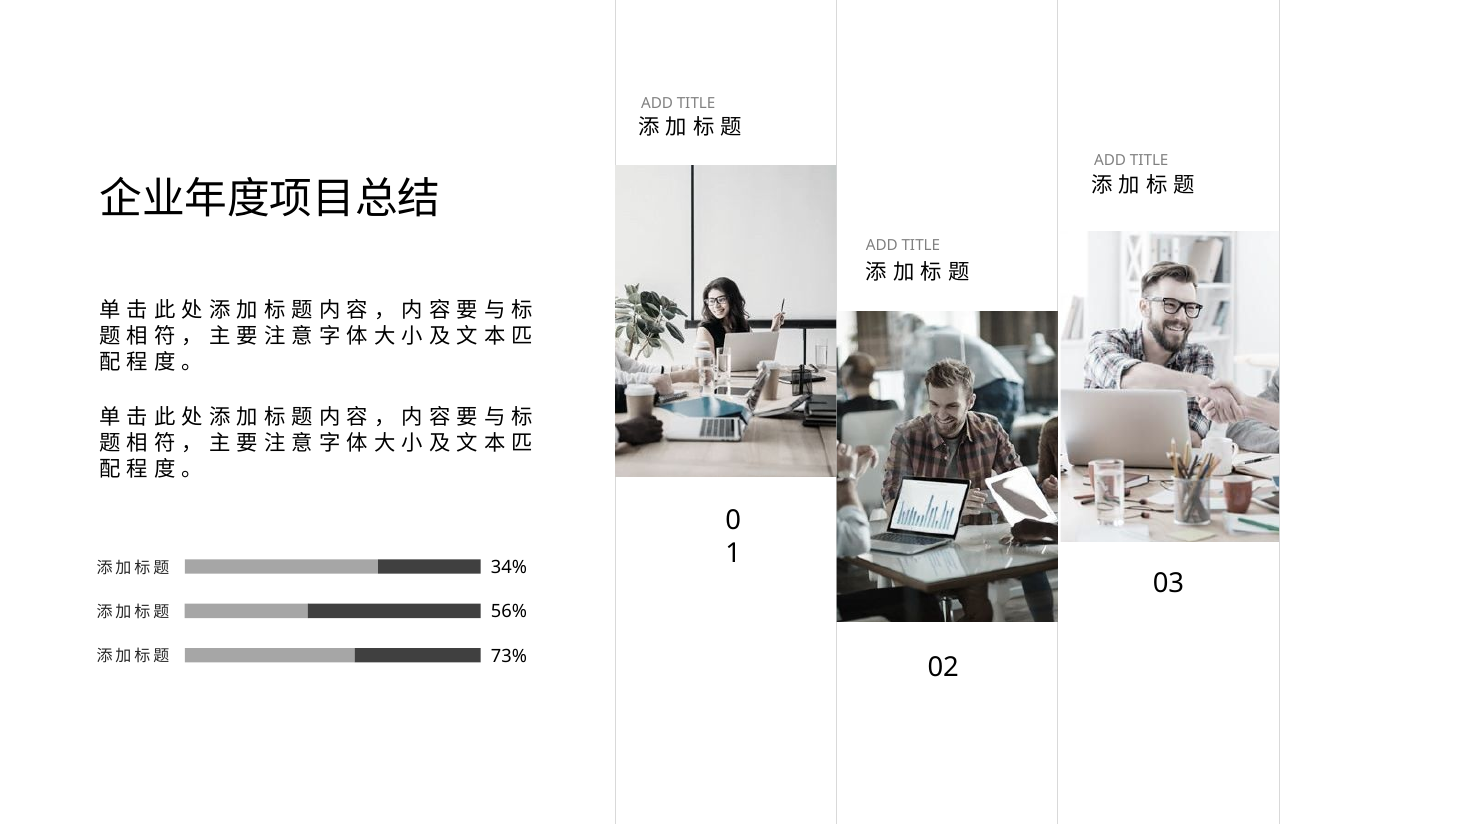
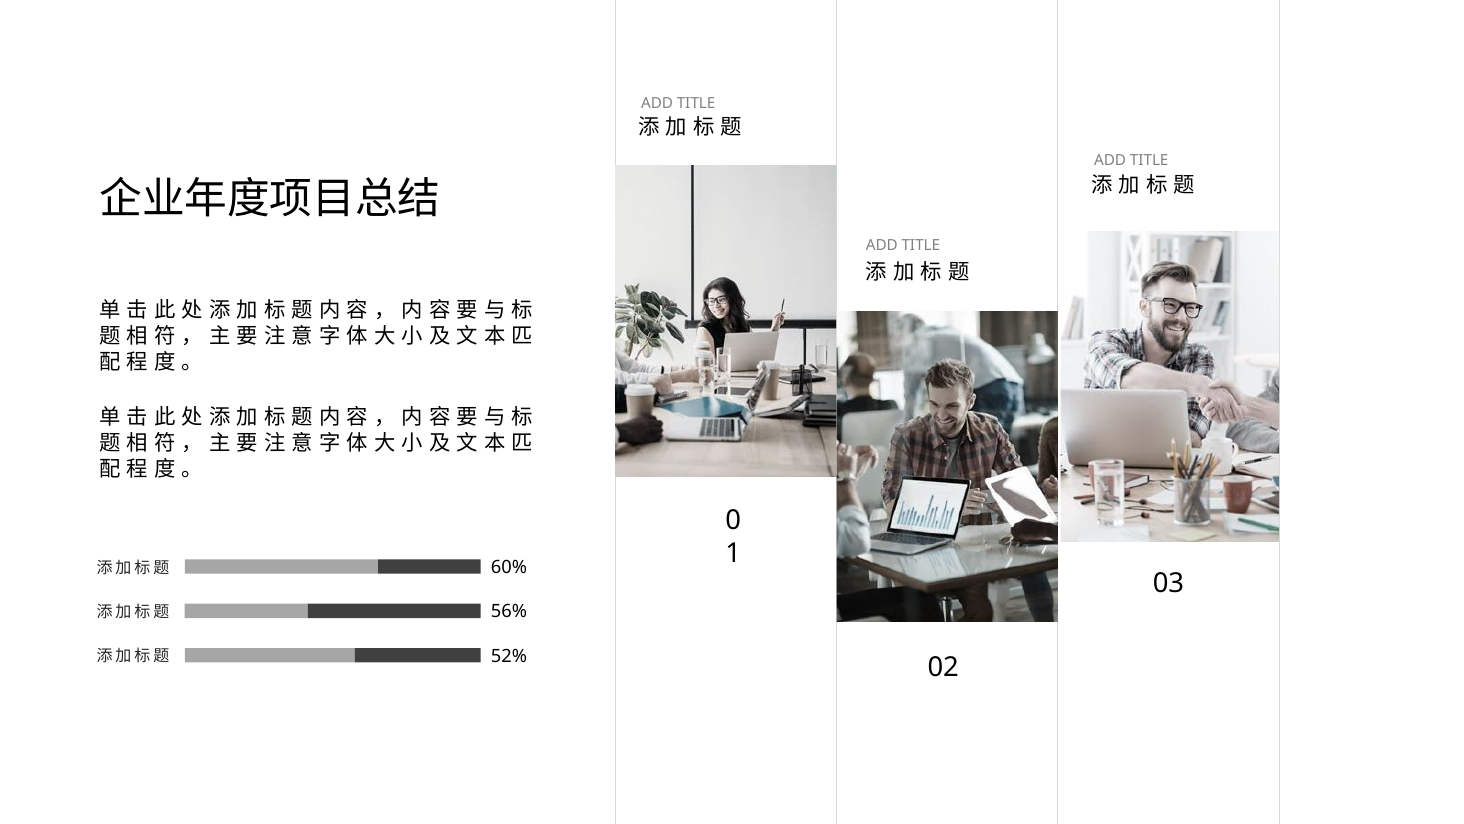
34%: 34% -> 60%
73%: 73% -> 52%
